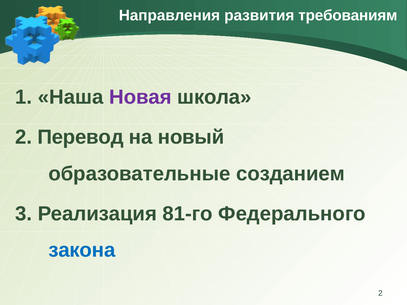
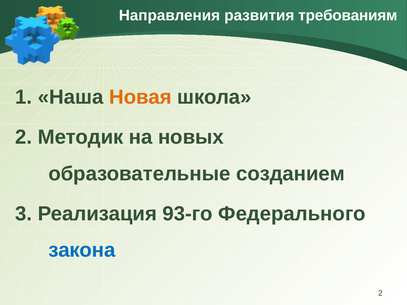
Новая colour: purple -> orange
Перевод: Перевод -> Методик
новый: новый -> новых
81-го: 81-го -> 93-го
